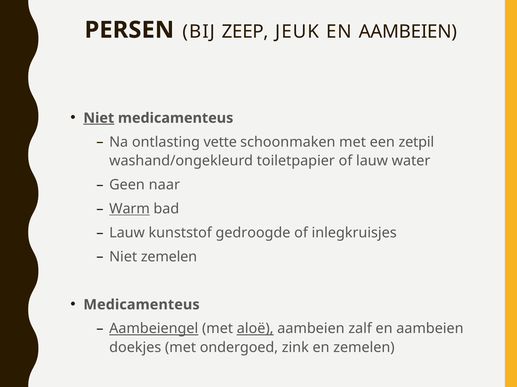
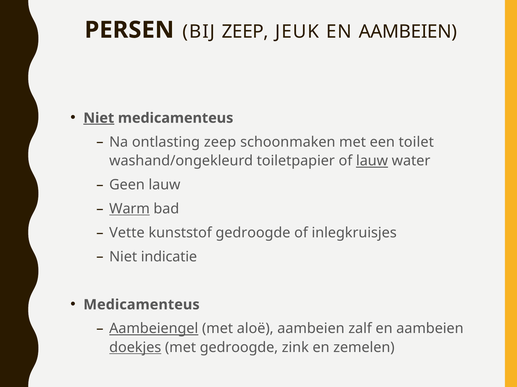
ontlasting vette: vette -> zeep
zetpil: zetpil -> toilet
lauw at (372, 161) underline: none -> present
Geen naar: naar -> lauw
Lauw at (127, 233): Lauw -> Vette
Niet zemelen: zemelen -> indicatie
aloë underline: present -> none
doekjes underline: none -> present
met ondergoed: ondergoed -> gedroogde
